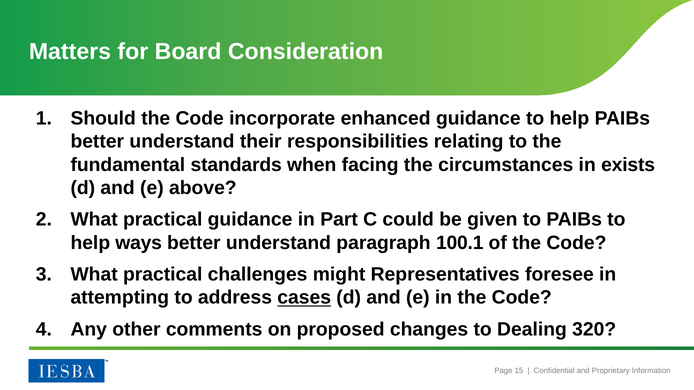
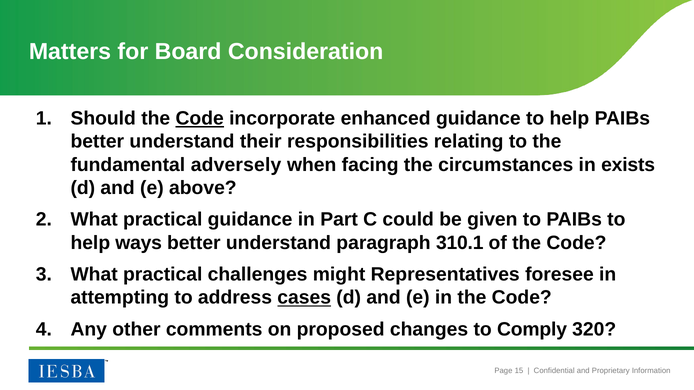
Code at (200, 119) underline: none -> present
standards: standards -> adversely
100.1: 100.1 -> 310.1
Dealing: Dealing -> Comply
